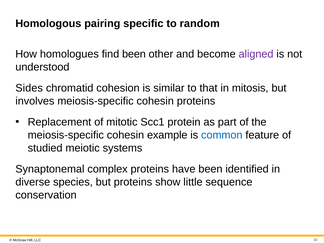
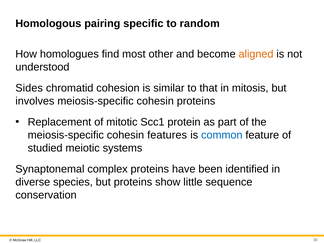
find been: been -> most
aligned colour: purple -> orange
example: example -> features
